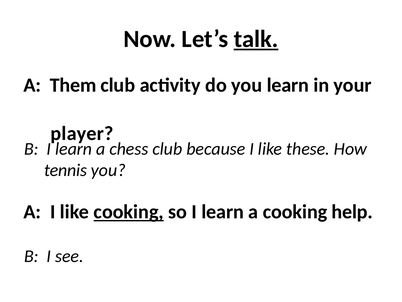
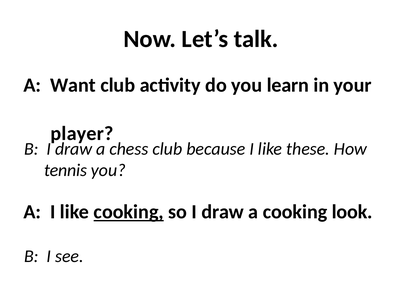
talk underline: present -> none
Them: Them -> Want
B I learn: learn -> draw
so I learn: learn -> draw
help: help -> look
